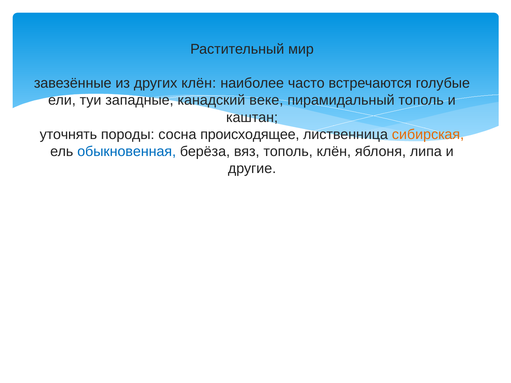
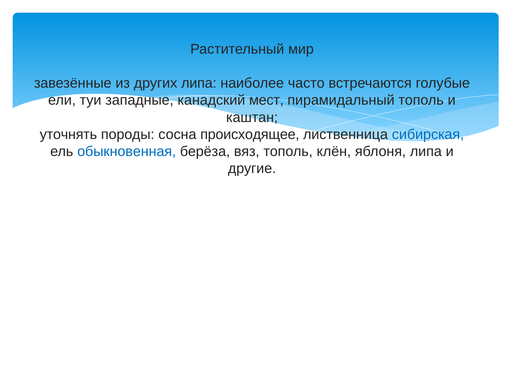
других клён: клён -> липа
веке: веке -> мест
сибирская colour: orange -> blue
